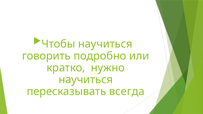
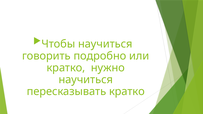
пересказывать всегда: всегда -> кратко
